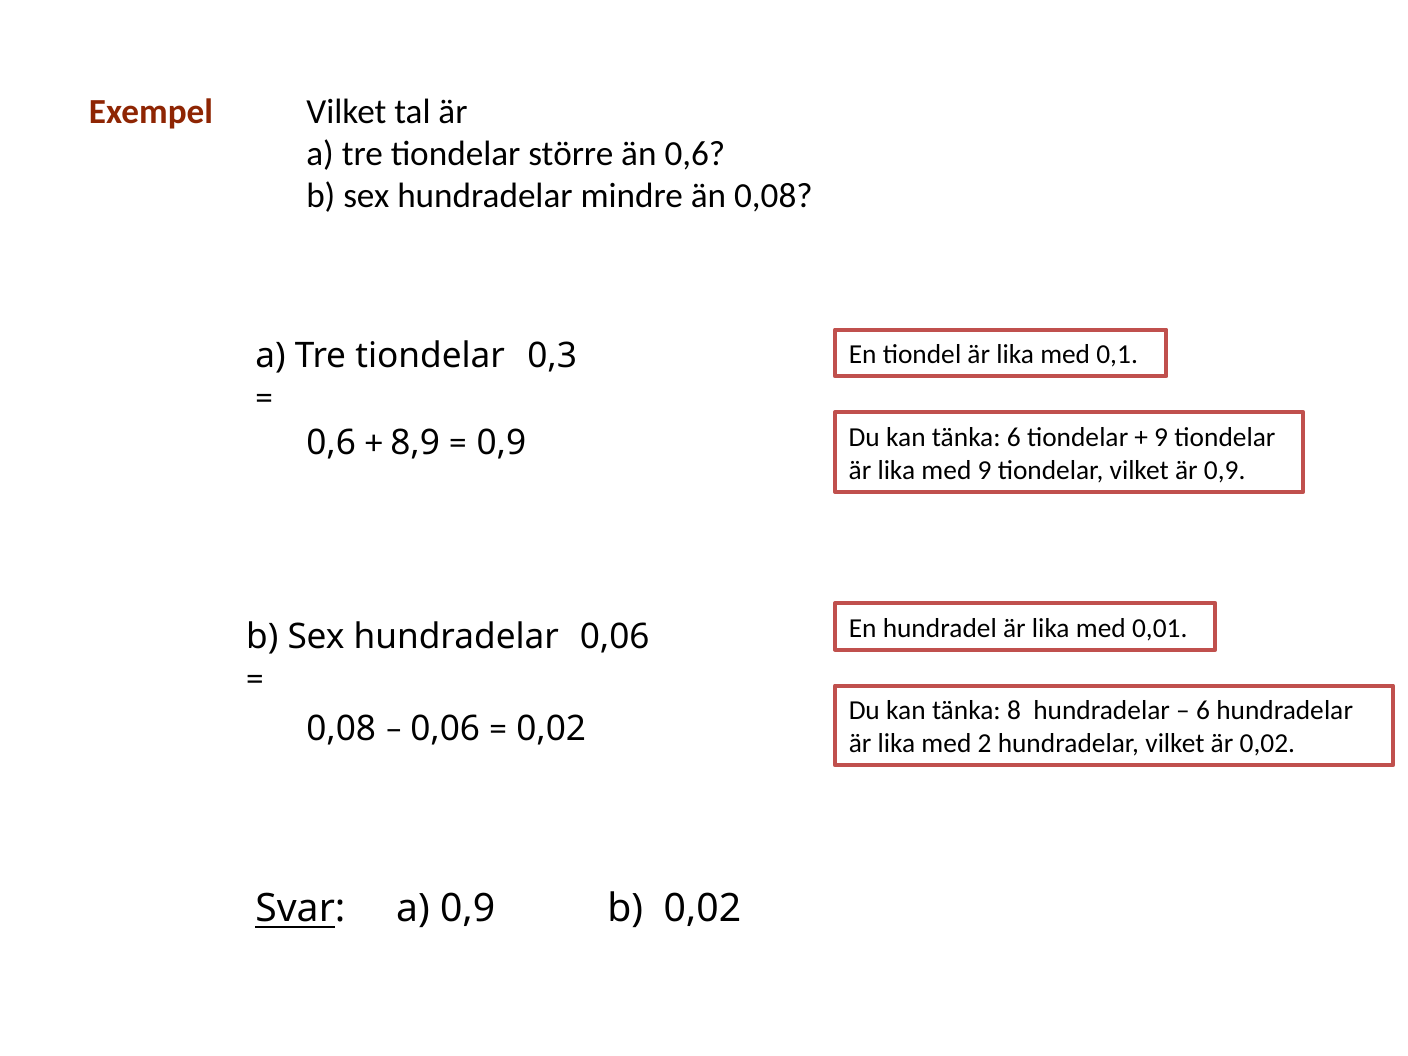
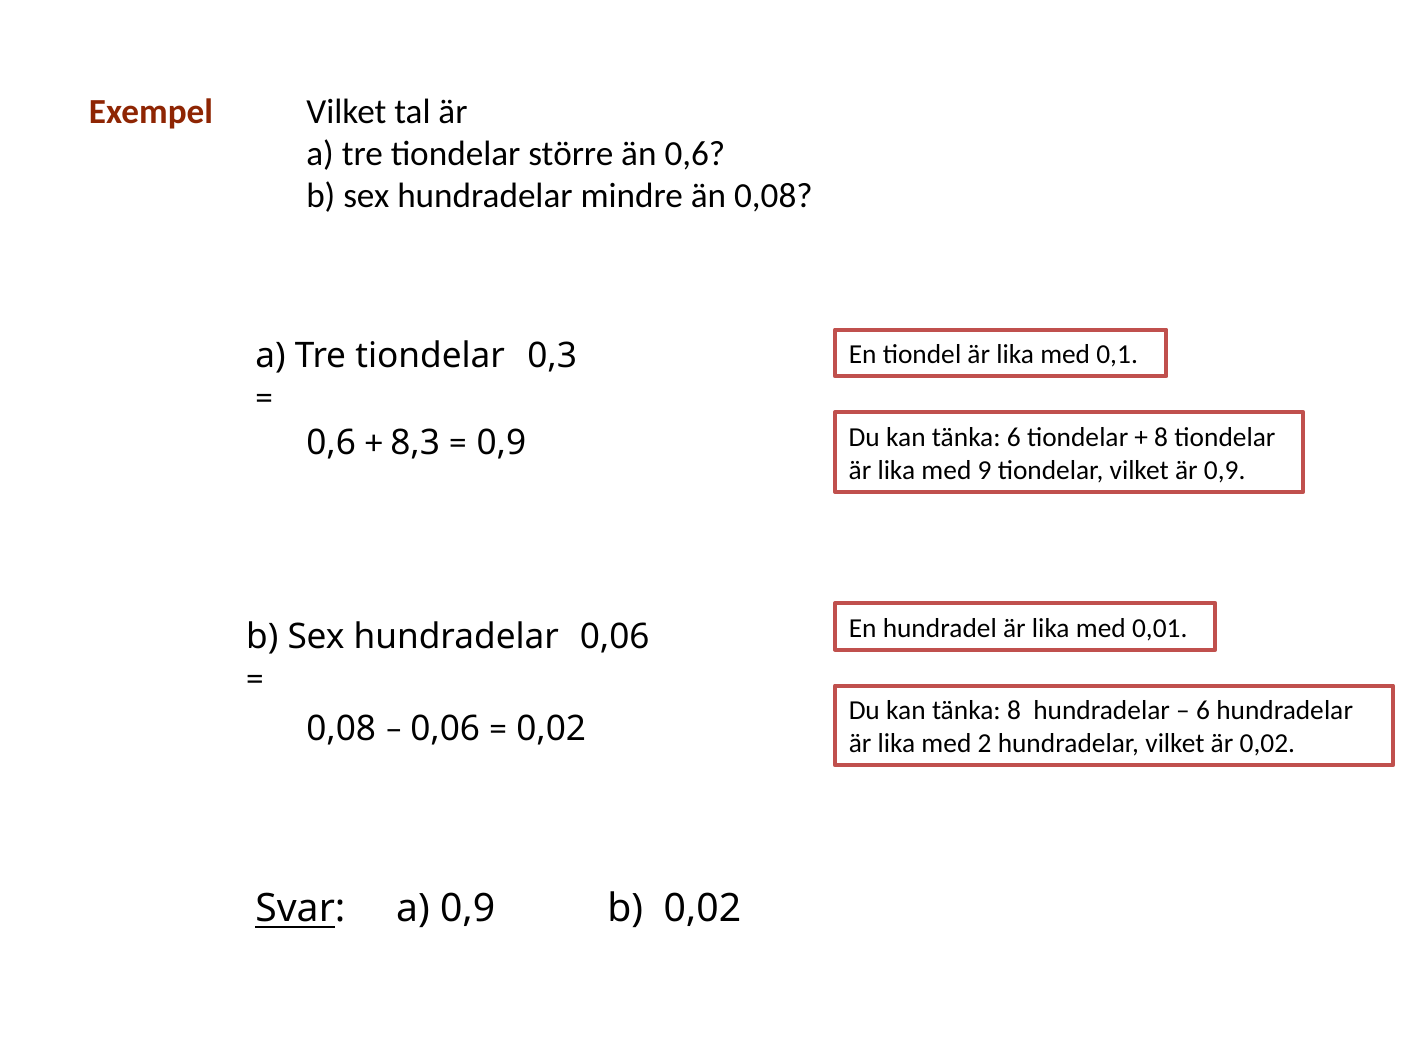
8,9: 8,9 -> 8,3
9 at (1161, 437): 9 -> 8
